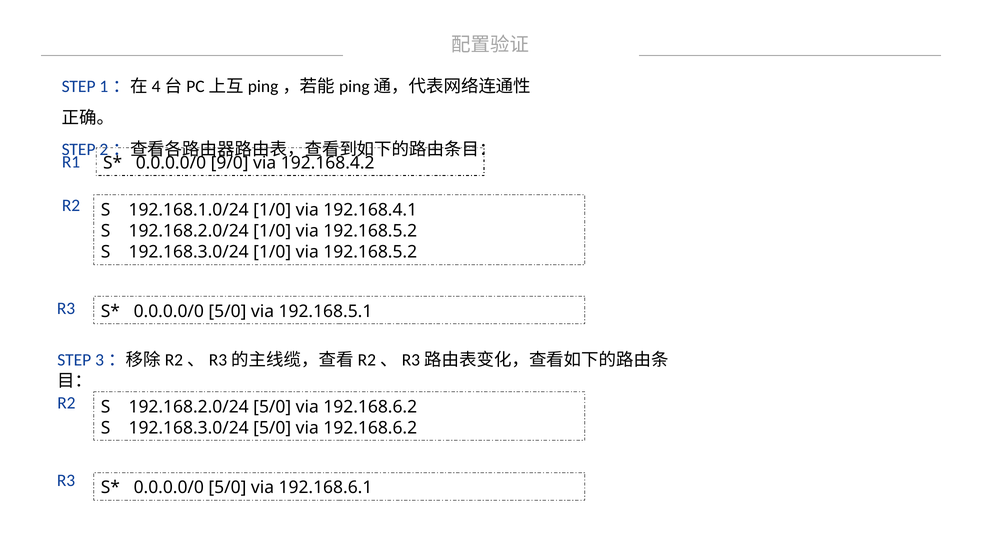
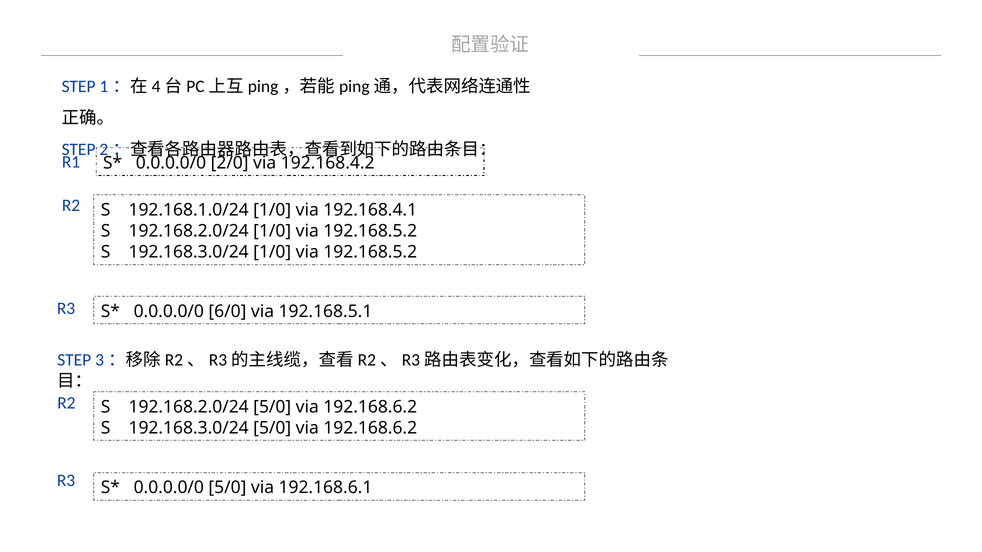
9/0: 9/0 -> 2/0
5/0 at (227, 312): 5/0 -> 6/0
